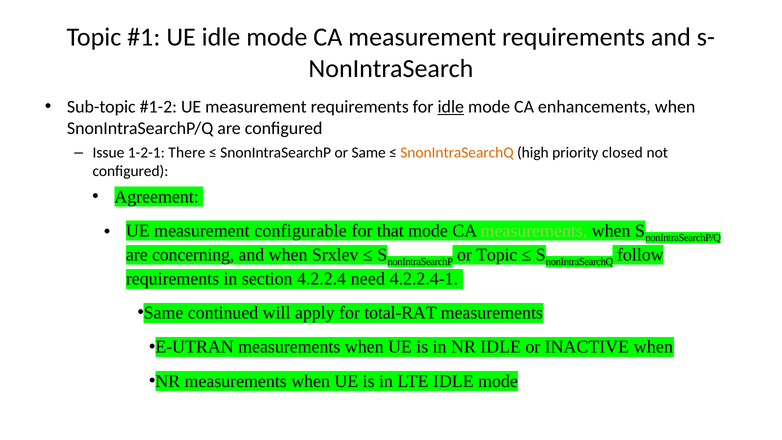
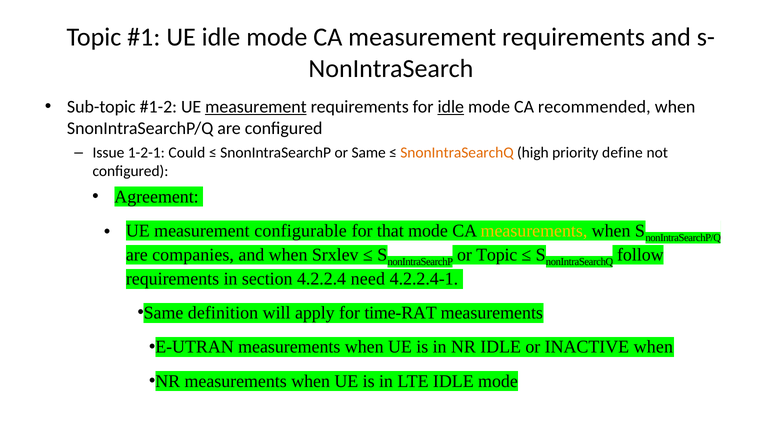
measurement at (256, 107) underline: none -> present
enhancements: enhancements -> recommended
There: There -> Could
closed: closed -> define
measurements at (534, 231) colour: light green -> yellow
concerning: concerning -> companies
continued: continued -> definition
total-RAT: total-RAT -> time-RAT
